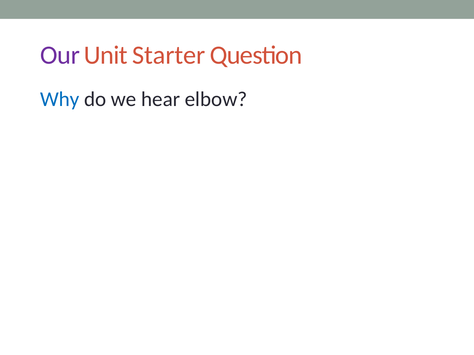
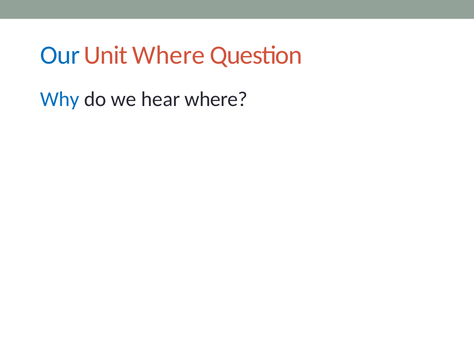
Our colour: purple -> blue
Unit Starter: Starter -> Where
hear elbow: elbow -> where
